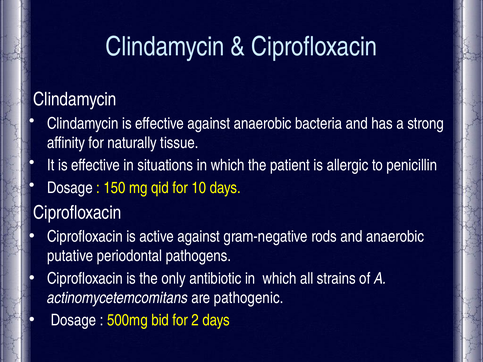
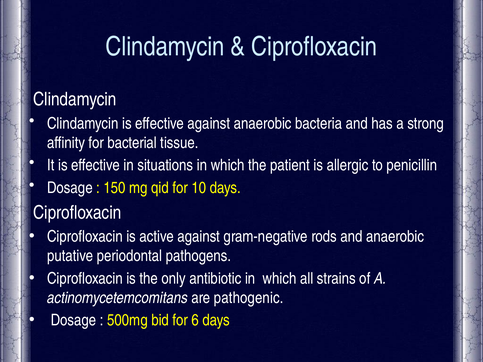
naturally: naturally -> bacterial
2: 2 -> 6
